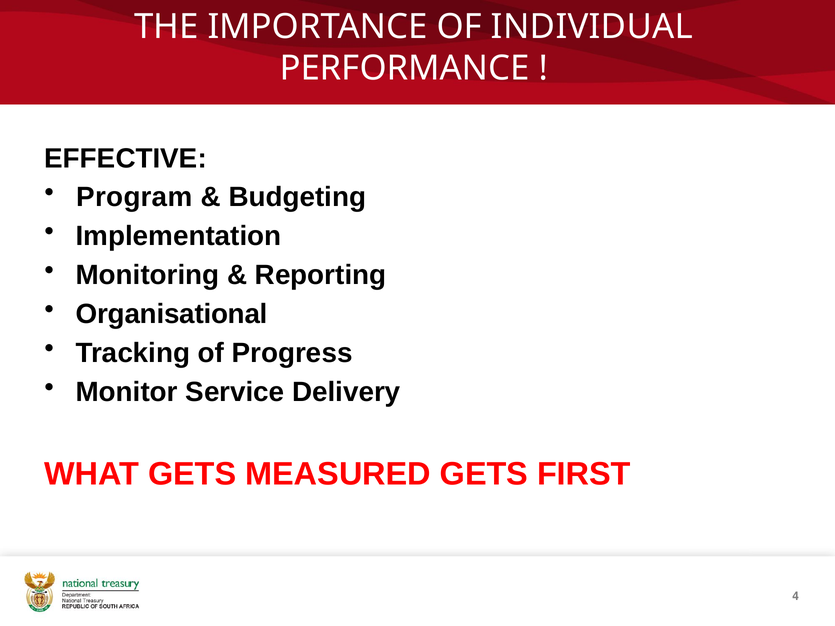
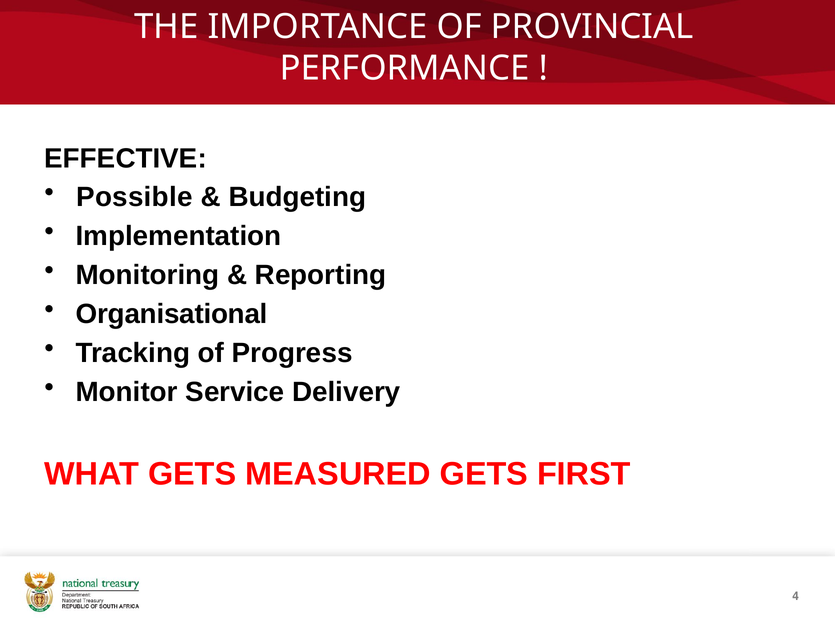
INDIVIDUAL: INDIVIDUAL -> PROVINCIAL
Program: Program -> Possible
